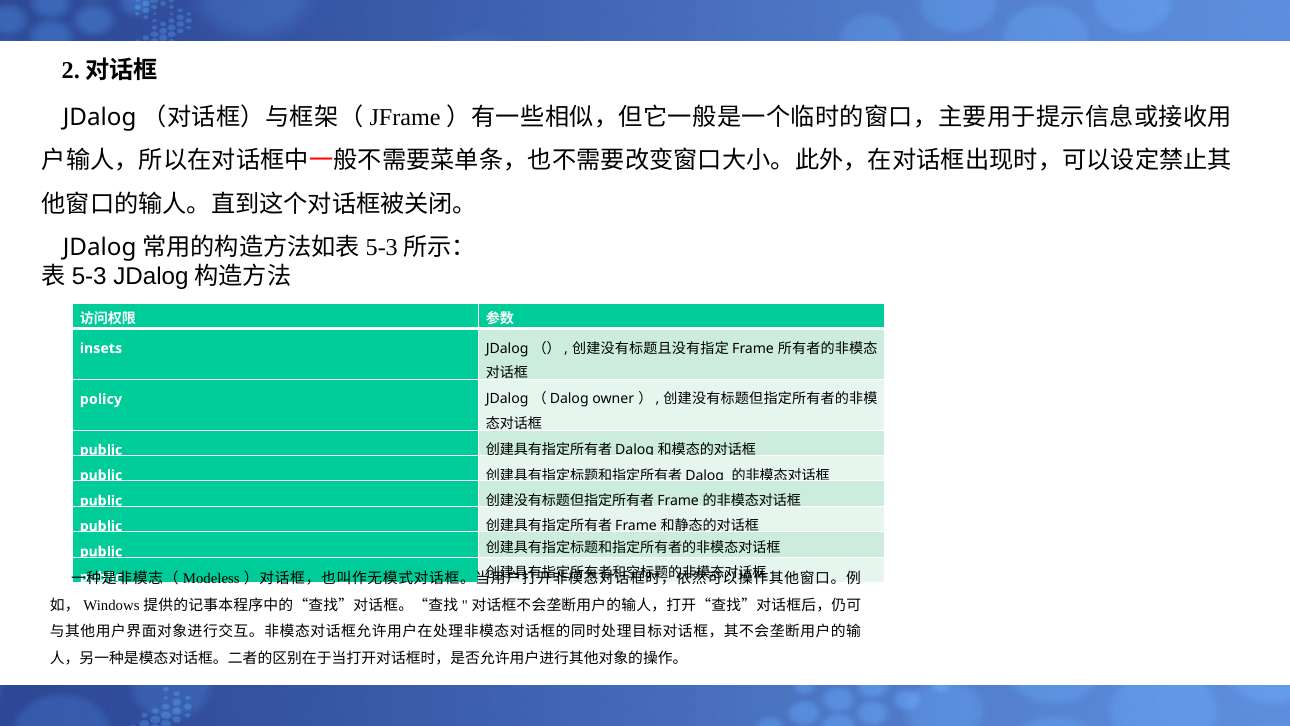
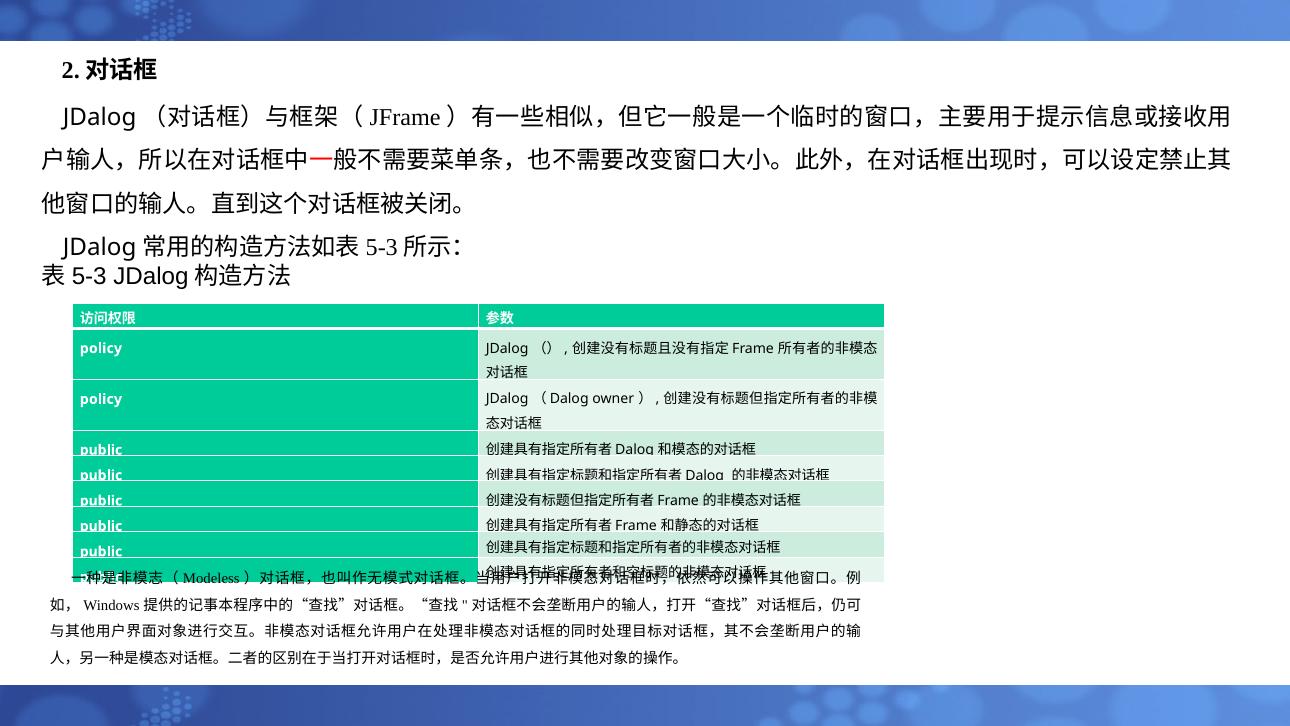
insets at (101, 348): insets -> policy
